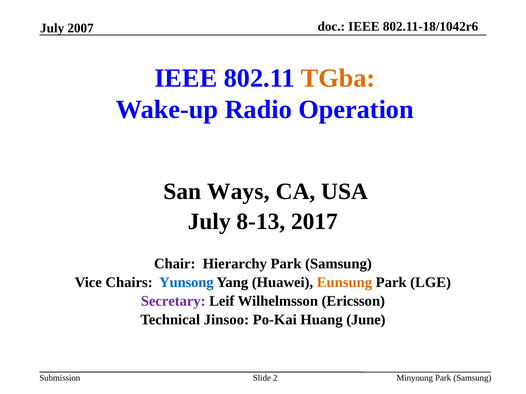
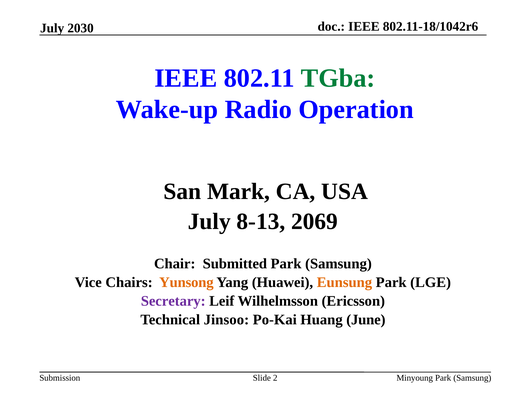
2007: 2007 -> 2030
TGba colour: orange -> green
Ways: Ways -> Mark
2017: 2017 -> 2069
Hierarchy: Hierarchy -> Submitted
Yunsong colour: blue -> orange
